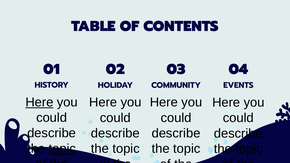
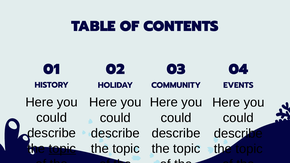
Here at (39, 102) underline: present -> none
